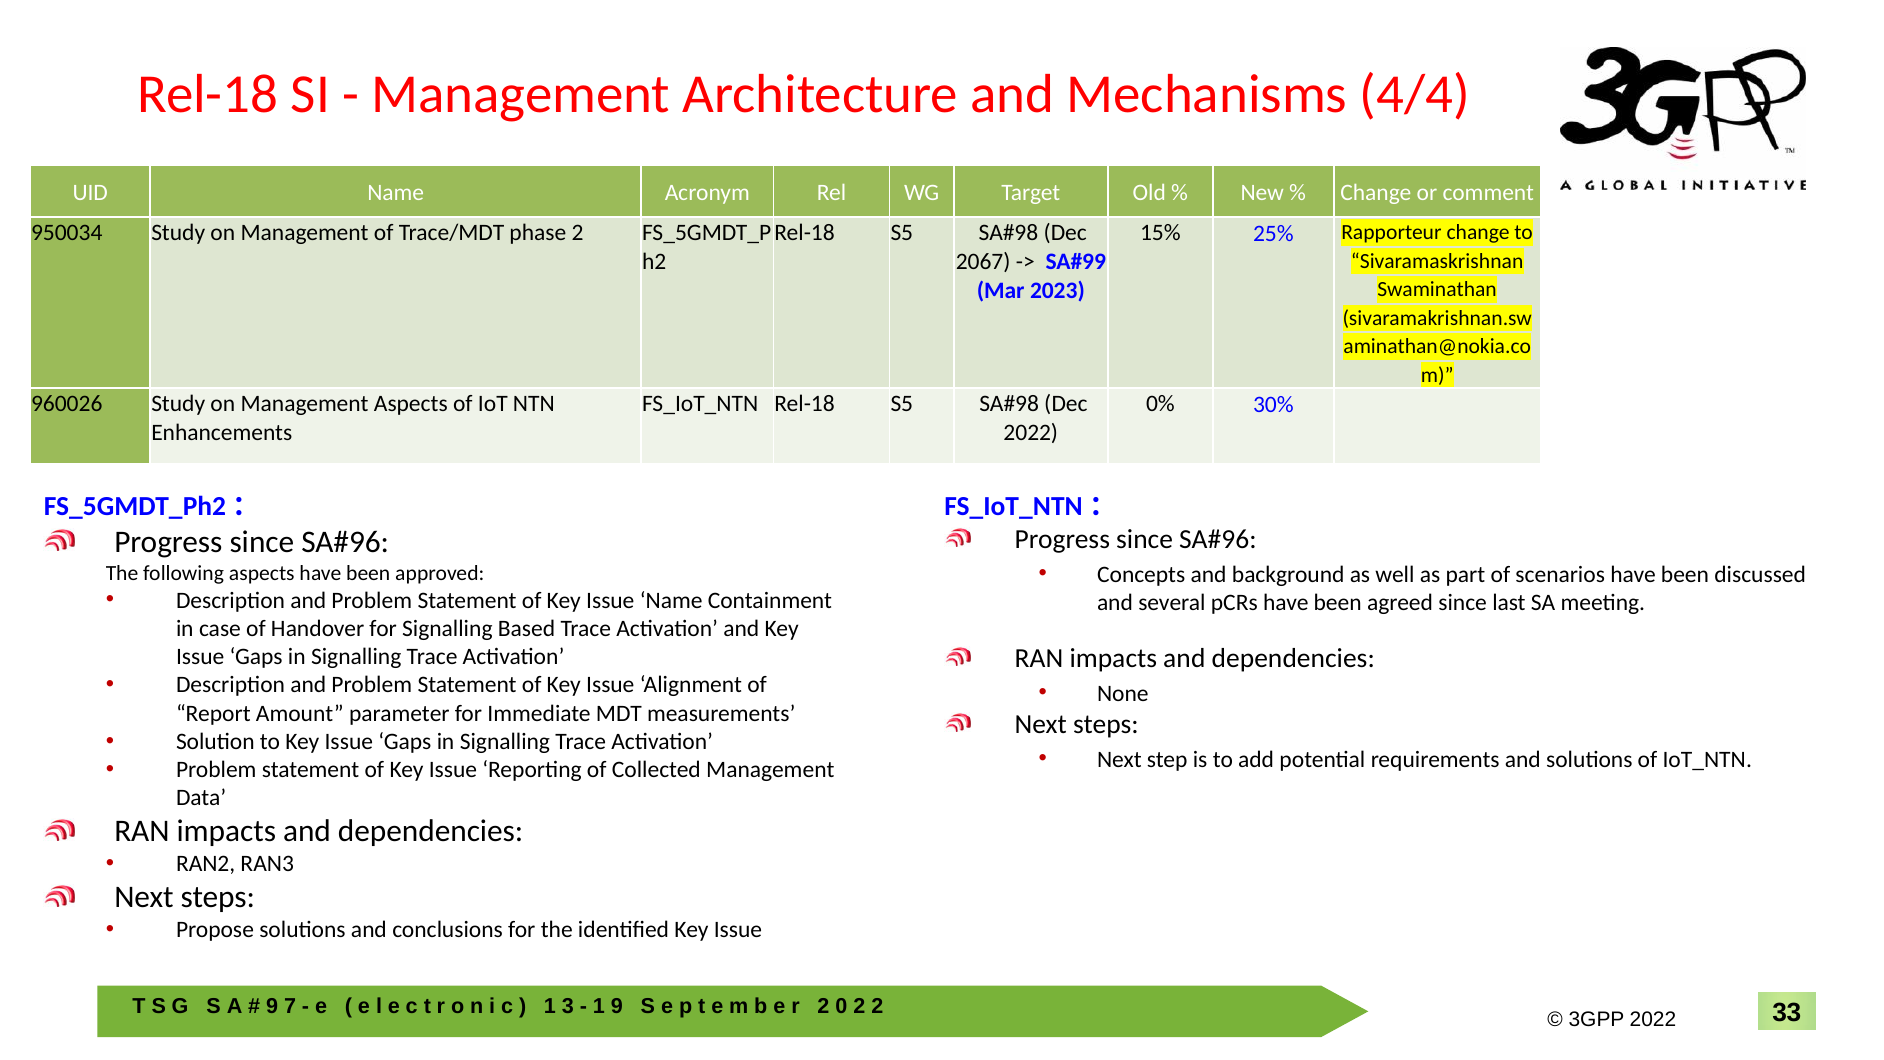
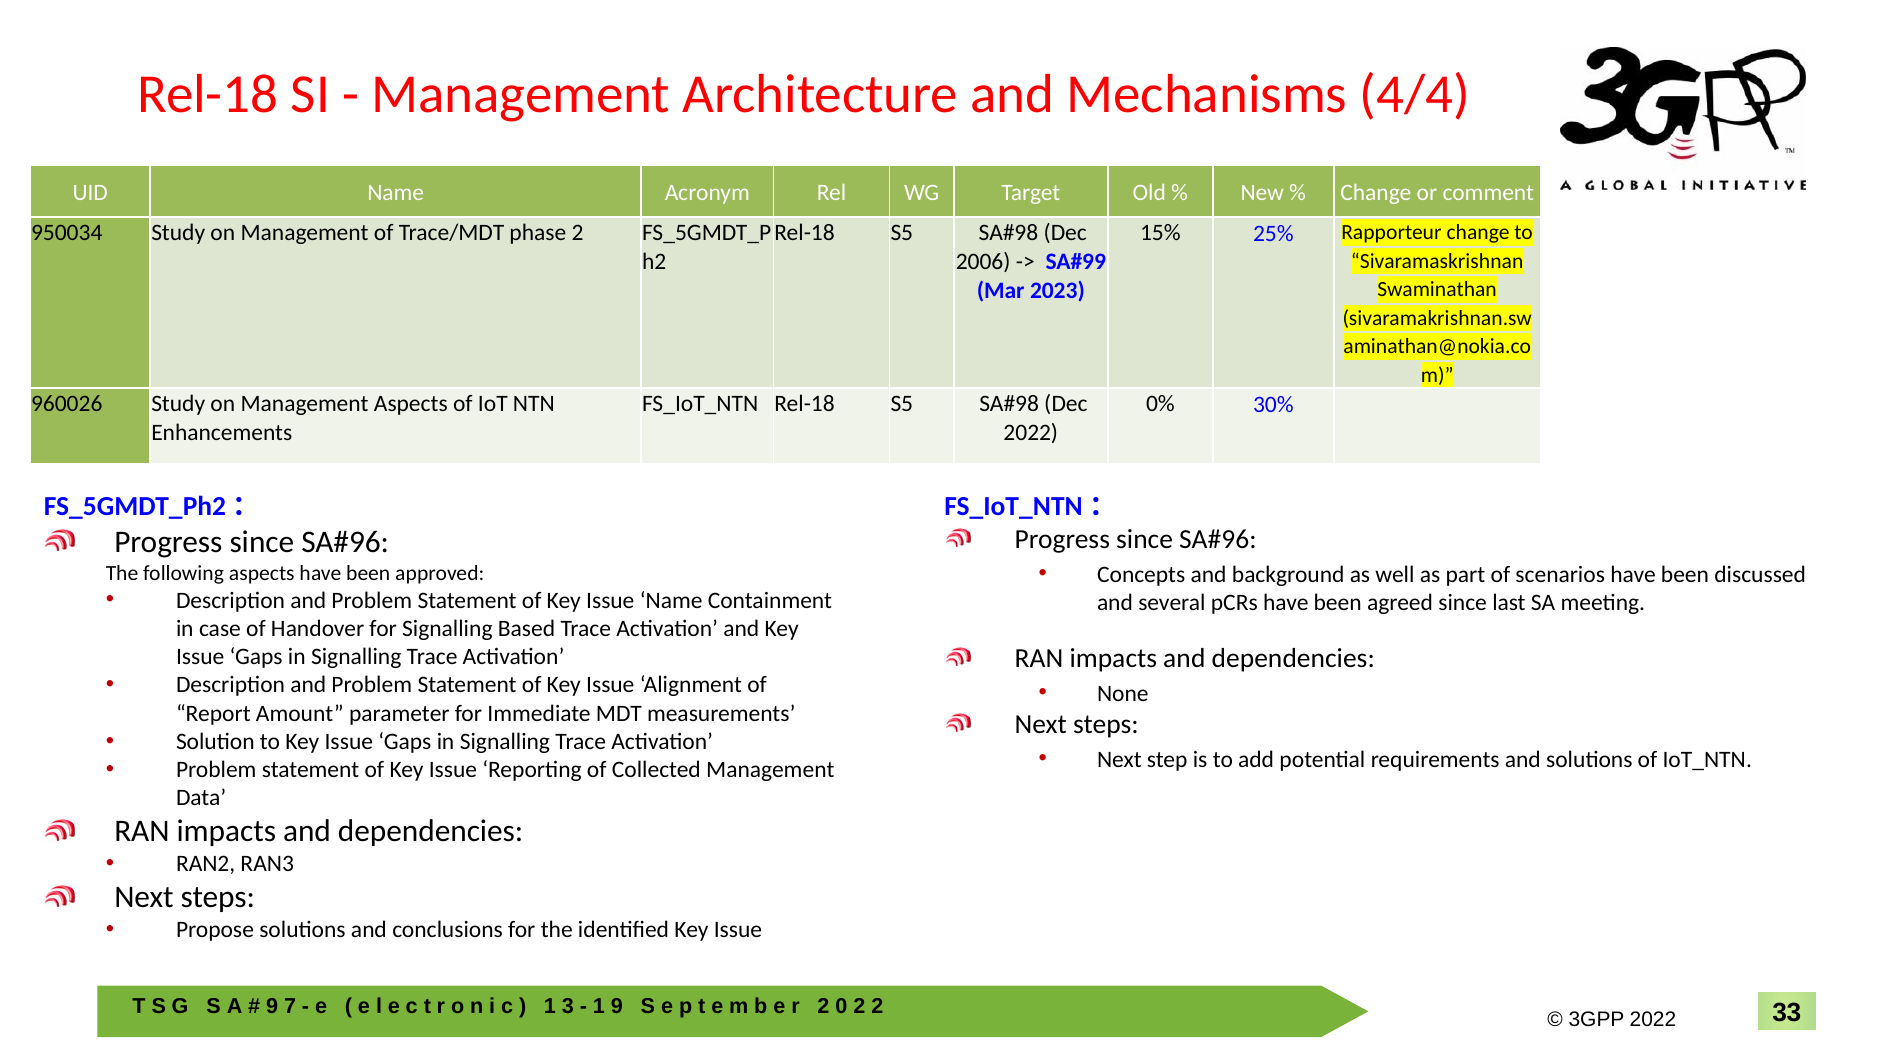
2067: 2067 -> 2006
